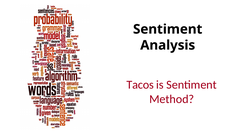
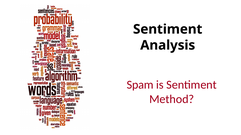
Tacos: Tacos -> Spam
